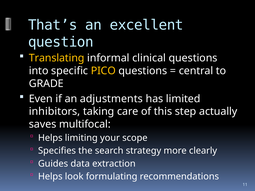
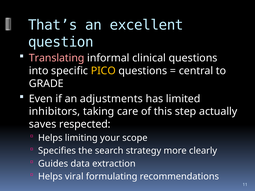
Translating colour: yellow -> pink
multifocal: multifocal -> respected
look: look -> viral
